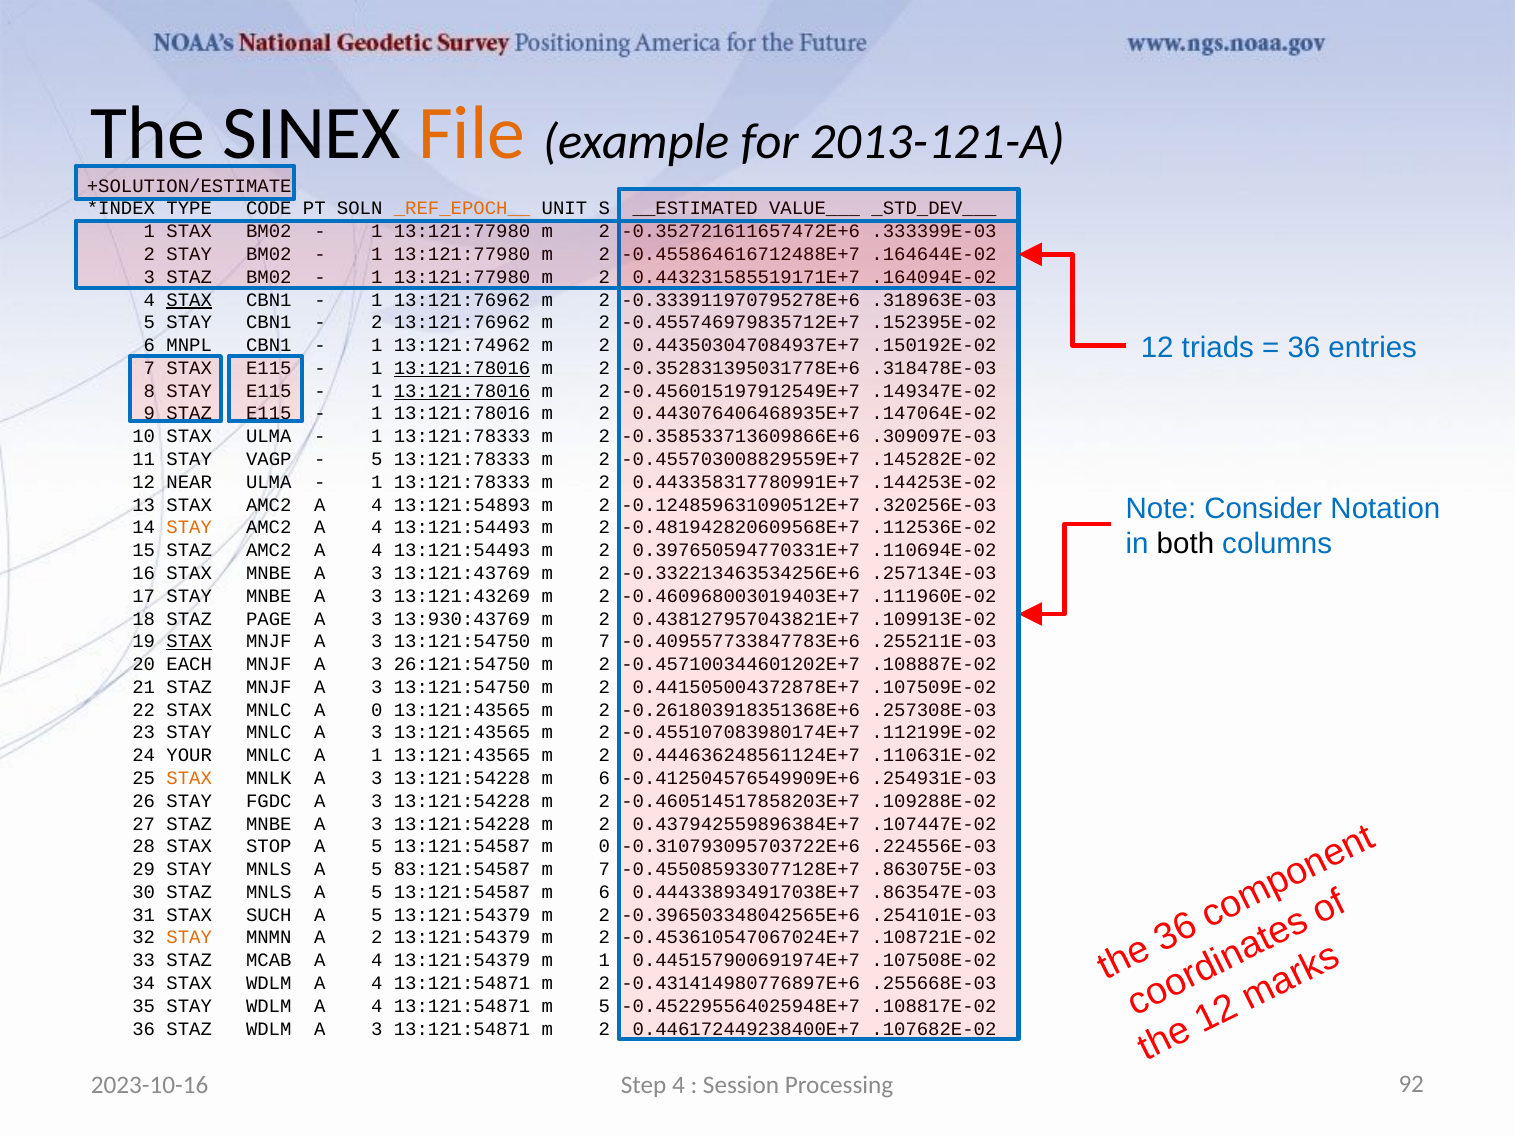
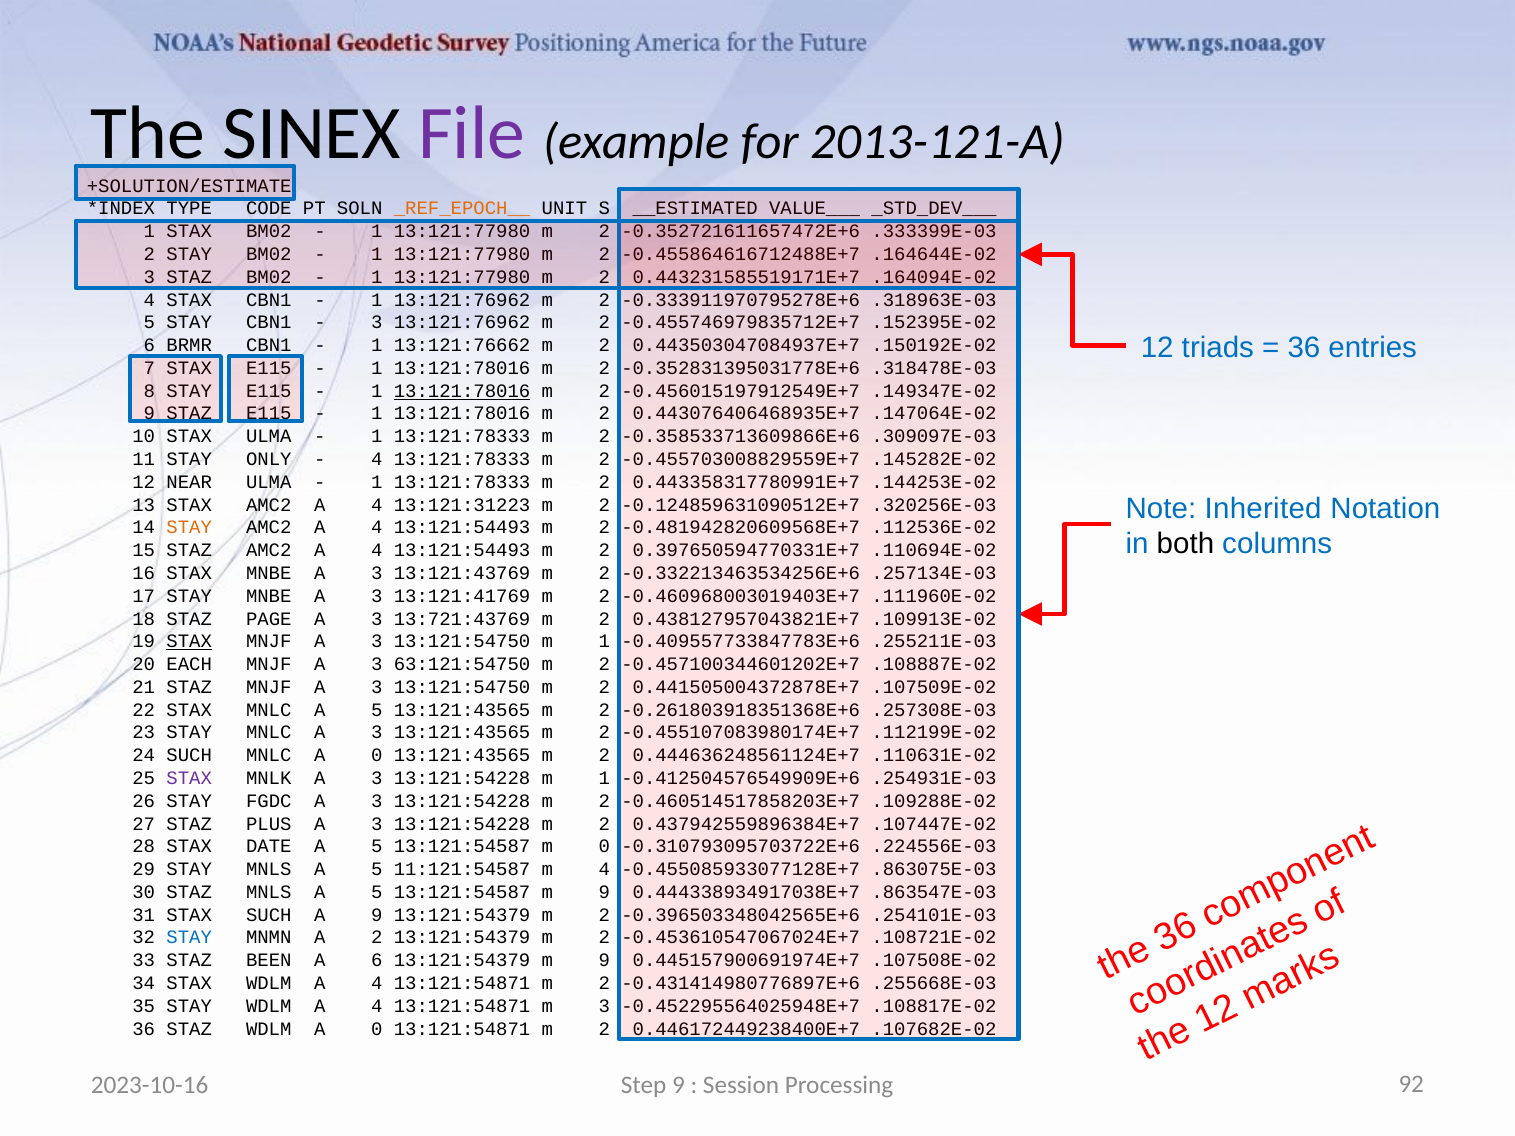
File colour: orange -> purple
STAX at (189, 300) underline: present -> none
2 at (377, 323): 2 -> 3
MNPL: MNPL -> BRMR
13:121:74962: 13:121:74962 -> 13:121:76662
13:121:78016 at (462, 368) underline: present -> none
VAGP: VAGP -> ONLY
5 at (377, 459): 5 -> 4
Consider: Consider -> Inherited
13:121:54893: 13:121:54893 -> 13:121:31223
13:121:43269: 13:121:43269 -> 13:121:41769
13:930:43769: 13:930:43769 -> 13:721:43769
13:121:54750 m 7: 7 -> 1
26:121:54750: 26:121:54750 -> 63:121:54750
MNLC A 0: 0 -> 5
24 YOUR: YOUR -> SUCH
MNLC A 1: 1 -> 0
STAX at (189, 778) colour: orange -> purple
13:121:54228 m 6: 6 -> 1
STAZ MNBE: MNBE -> PLUS
STOP: STOP -> DATE
83:121:54587: 83:121:54587 -> 11:121:54587
7 at (604, 870): 7 -> 4
13:121:54587 m 6: 6 -> 9
5 at (377, 915): 5 -> 9
STAY at (189, 938) colour: orange -> blue
MCAB: MCAB -> BEEN
4 at (377, 961): 4 -> 6
13:121:54379 m 1: 1 -> 9
m 5: 5 -> 3
WDLM A 3: 3 -> 0
Step 4: 4 -> 9
